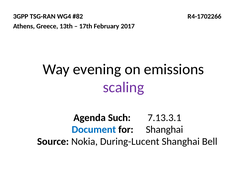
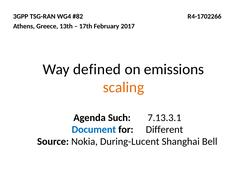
evening: evening -> defined
scaling colour: purple -> orange
for Shanghai: Shanghai -> Different
